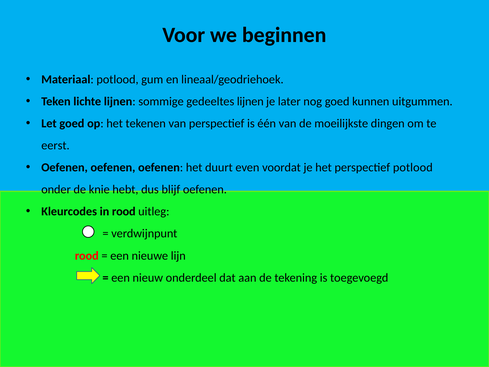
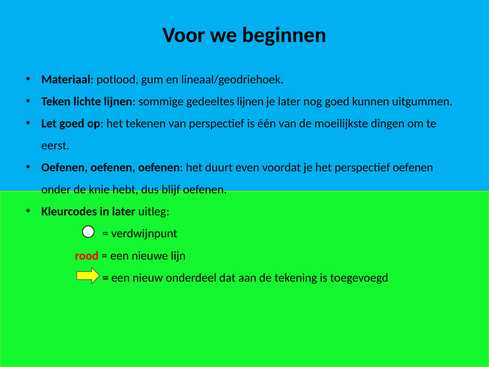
perspectief potlood: potlood -> oefenen
in rood: rood -> later
